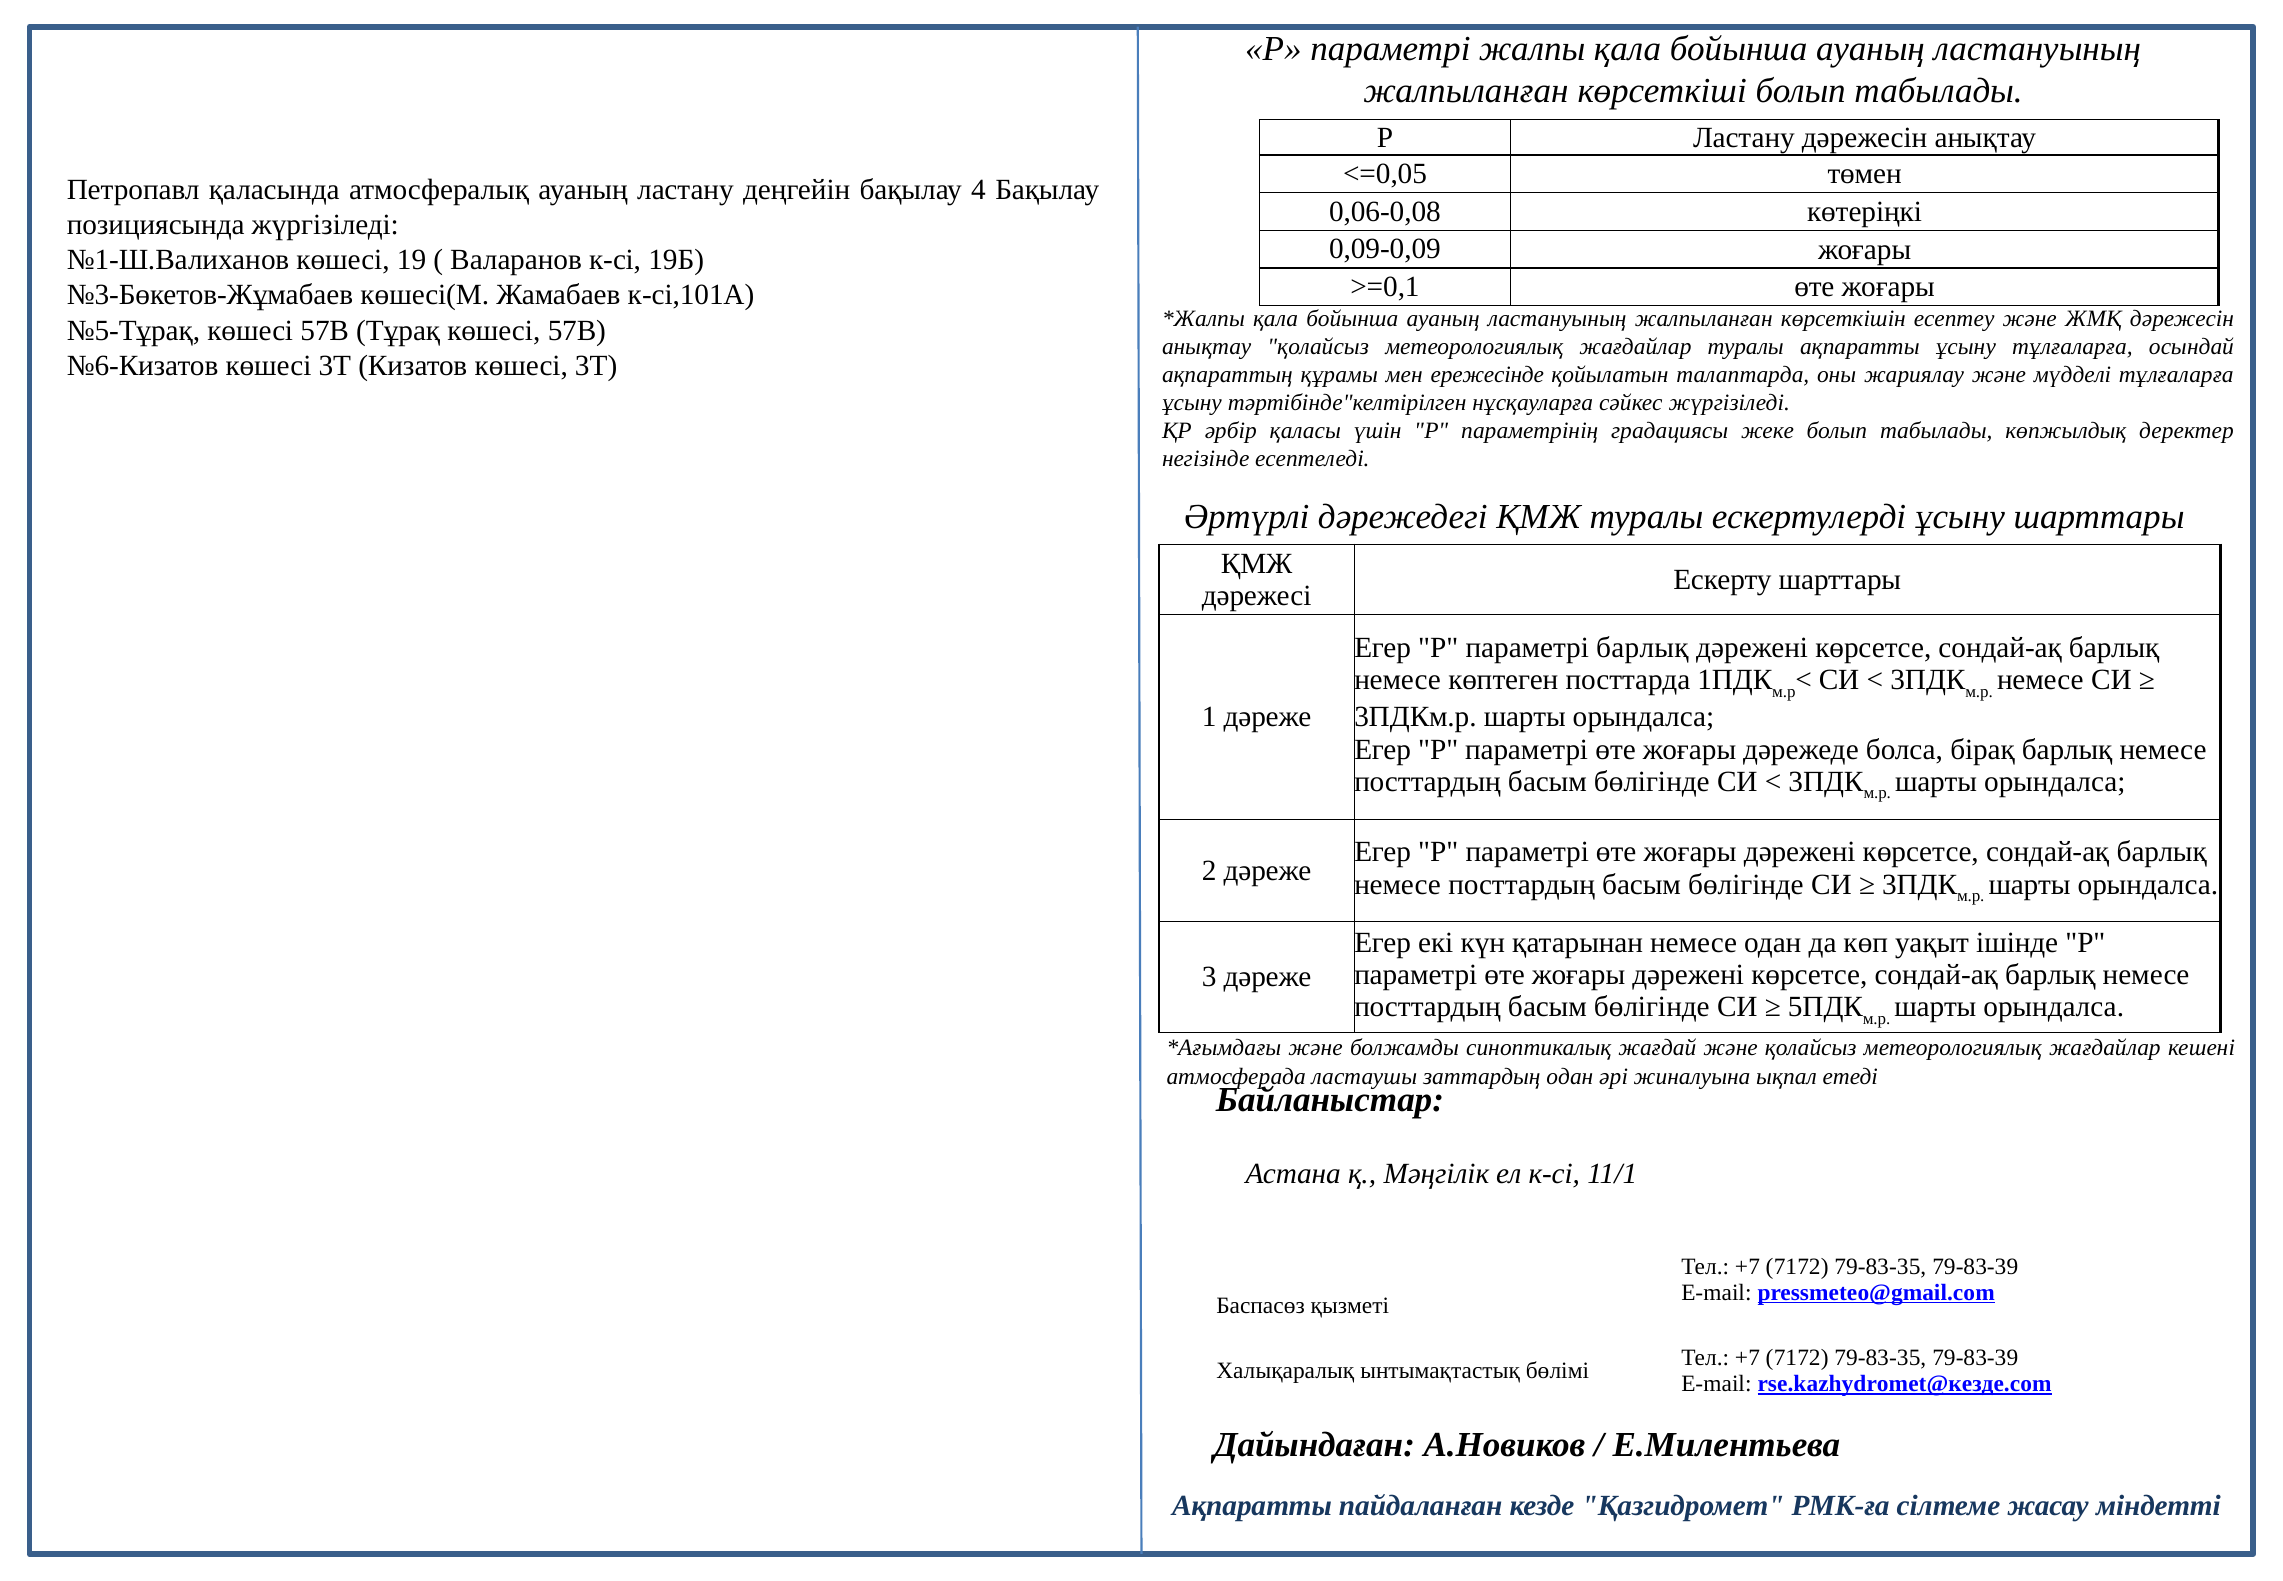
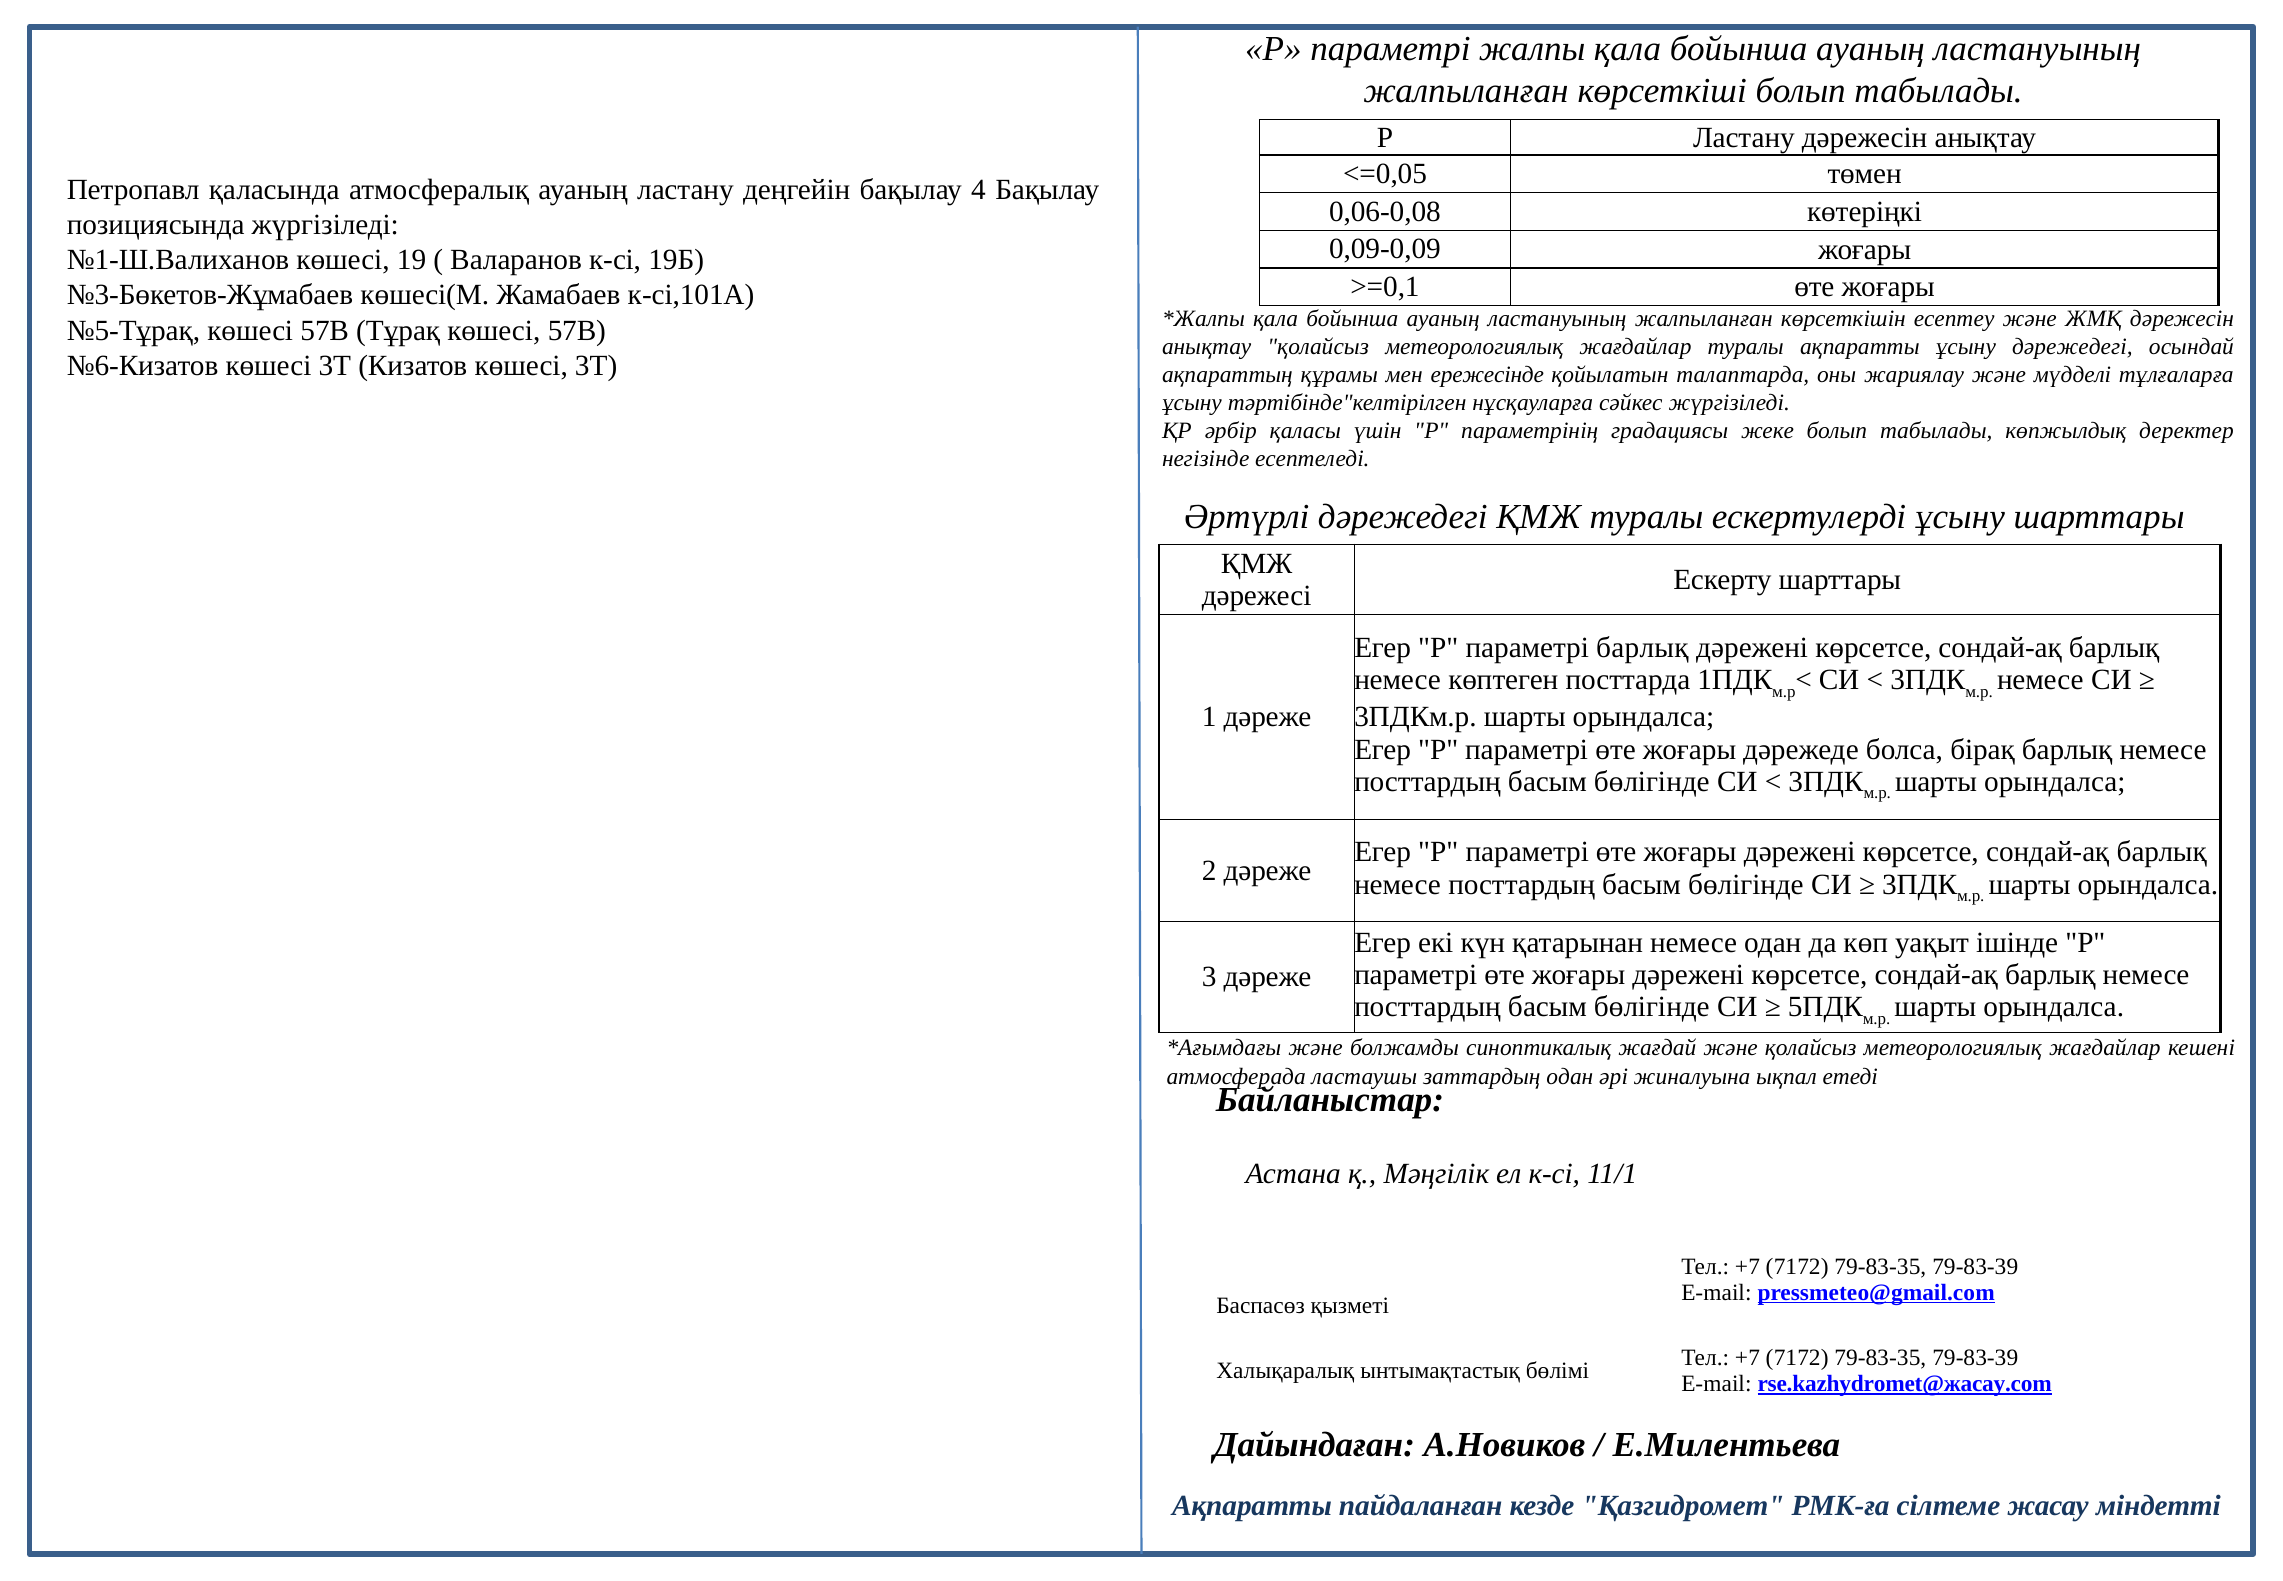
ұсыну тұлғаларға: тұлғаларға -> дәрежедегі
rse.kazhydromet@кезде.com: rse.kazhydromet@кезде.com -> rse.kazhydromet@жасау.com
